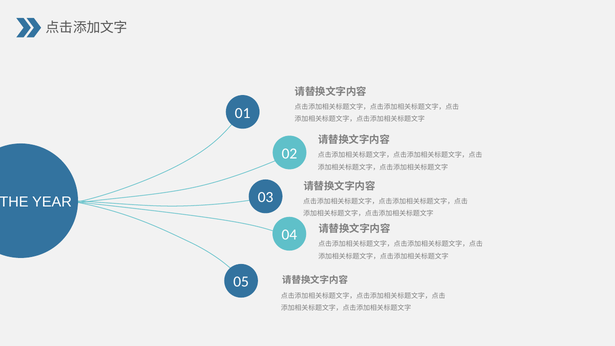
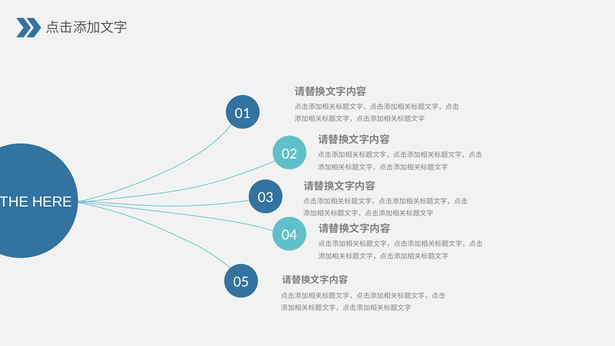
YEAR: YEAR -> HERE
